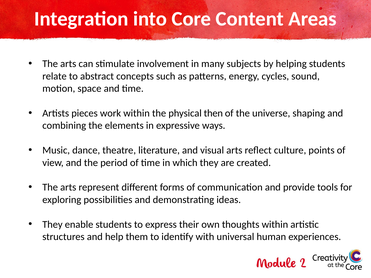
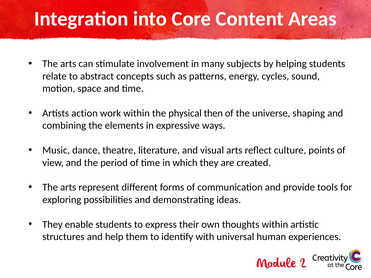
pieces: pieces -> action
